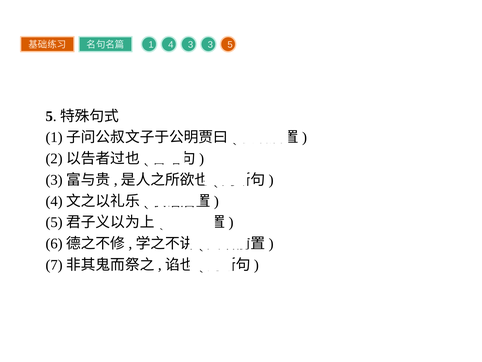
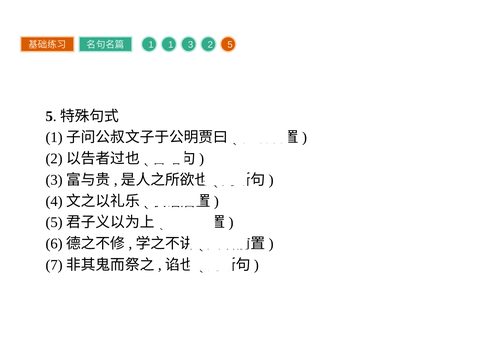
1 4: 4 -> 1
3 3: 3 -> 2
